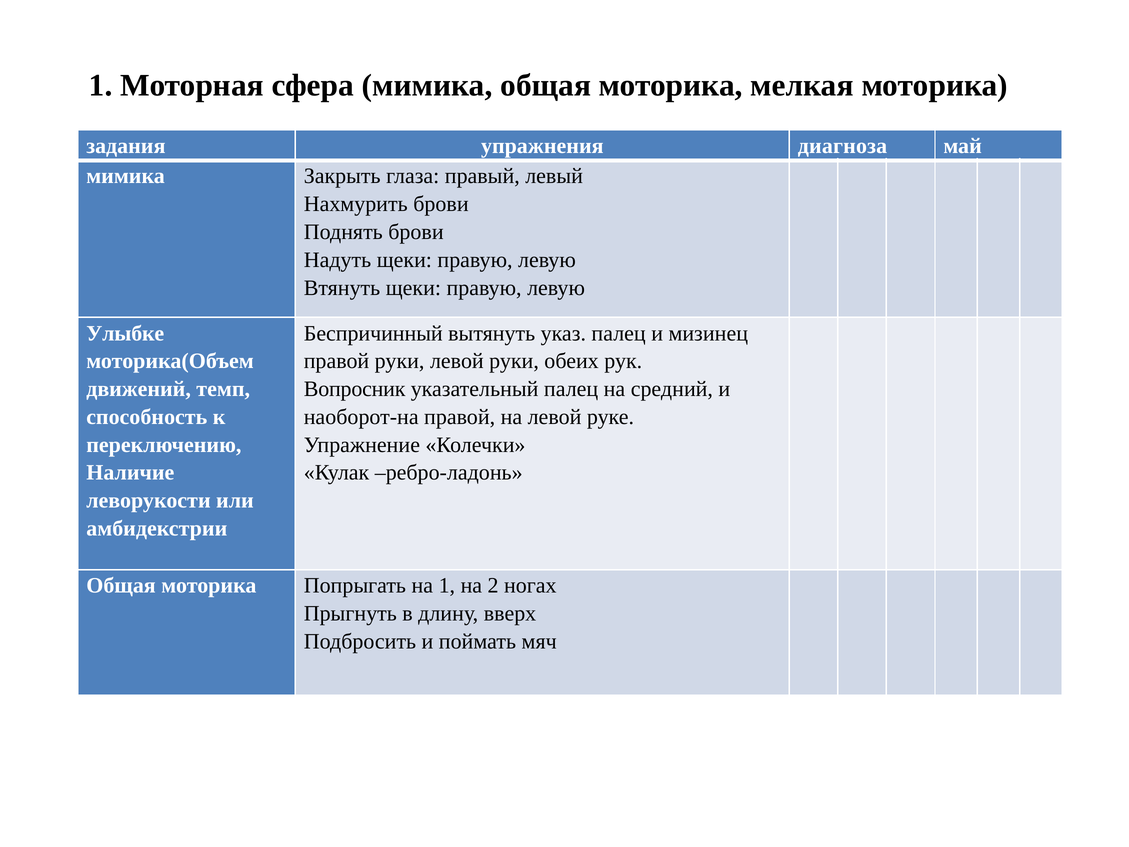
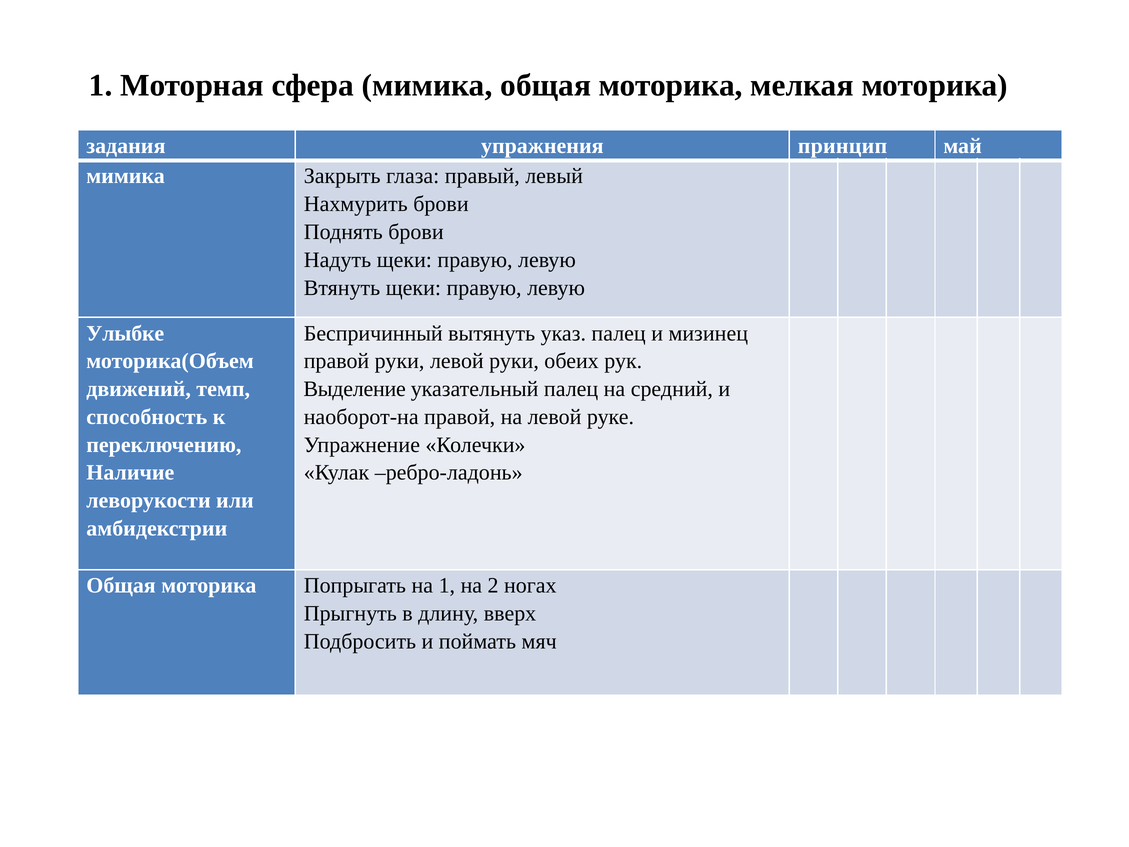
диагноза: диагноза -> принцип
Вопросник: Вопросник -> Выделение
